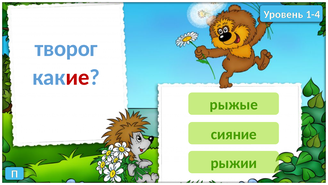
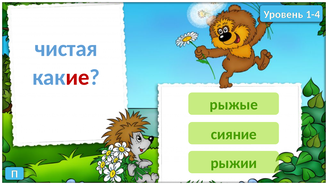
творог: творог -> чистая
